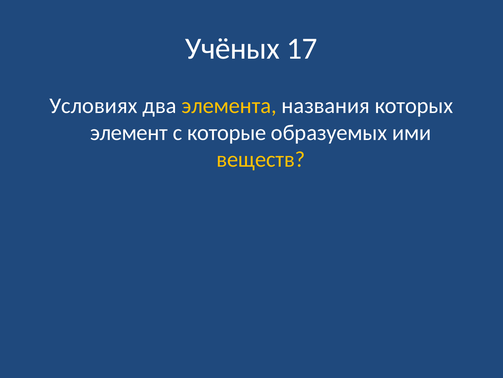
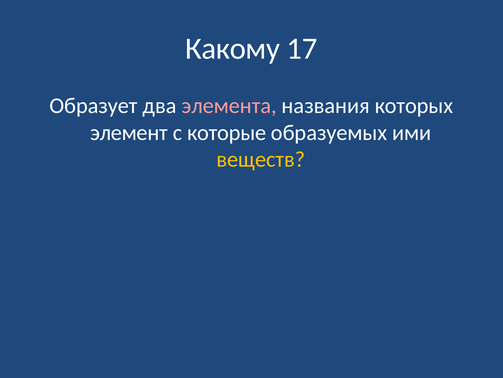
Учёных: Учёных -> Какому
Условиях: Условиях -> Образует
элемента colour: yellow -> pink
